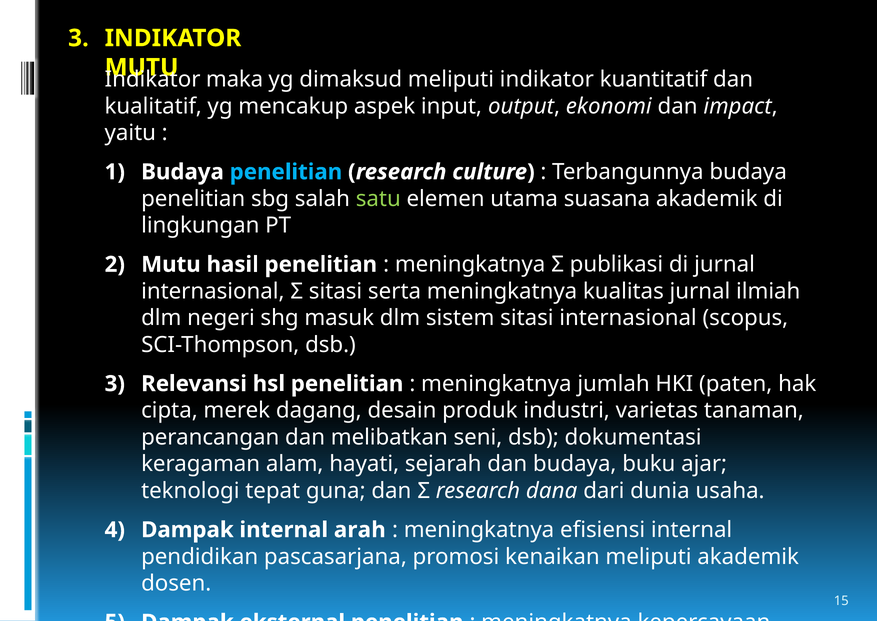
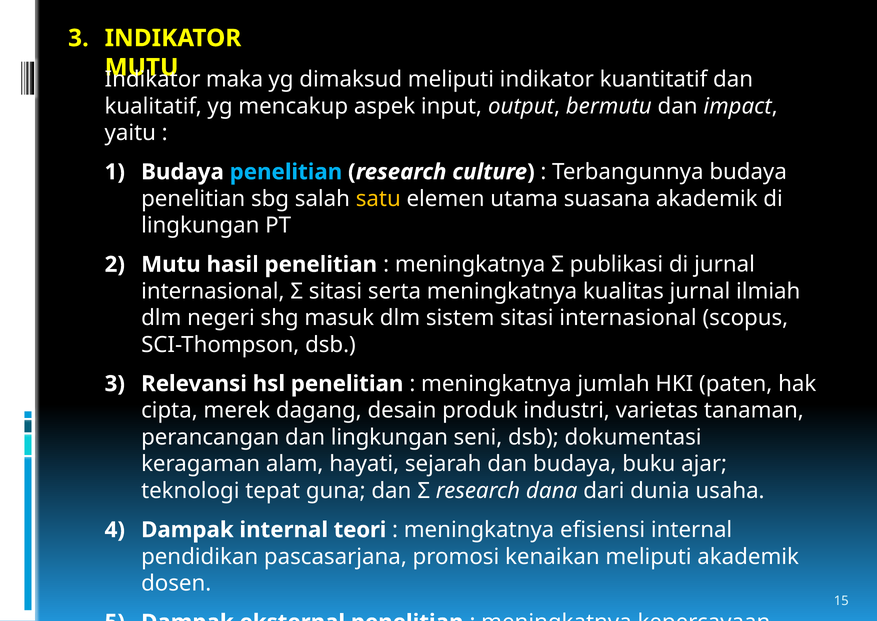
ekonomi: ekonomi -> bermutu
satu colour: light green -> yellow
dan melibatkan: melibatkan -> lingkungan
arah: arah -> teori
